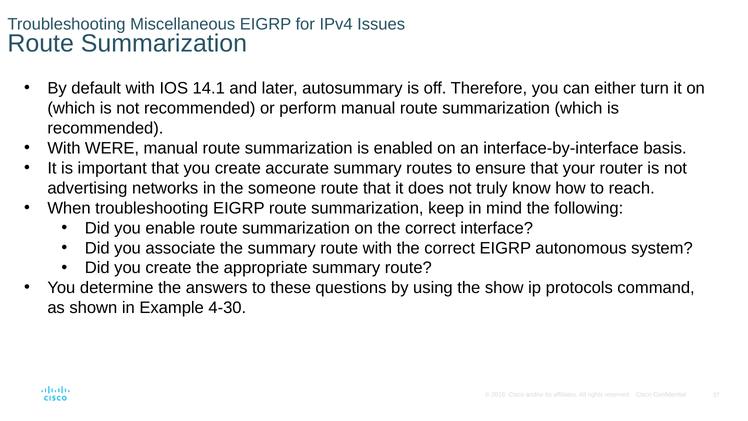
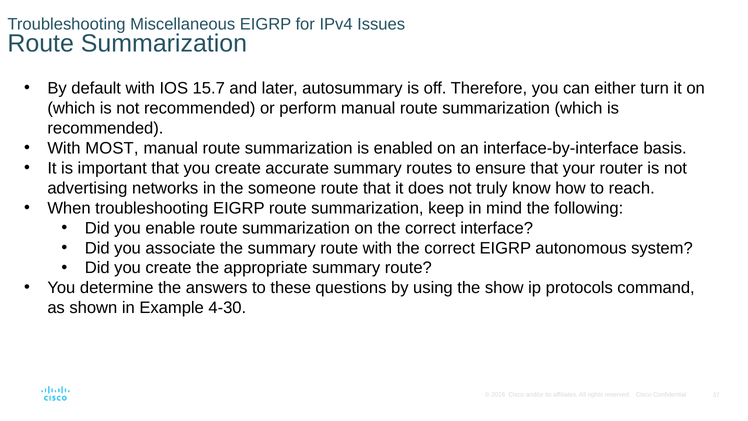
14.1: 14.1 -> 15.7
WERE: WERE -> MOST
